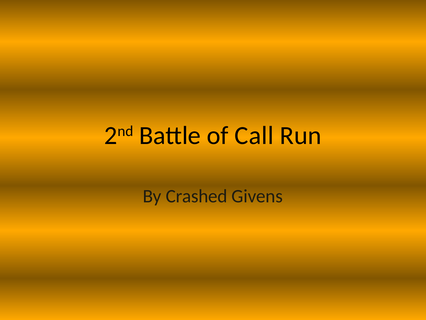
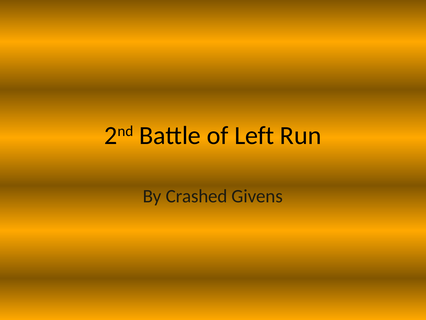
Call: Call -> Left
